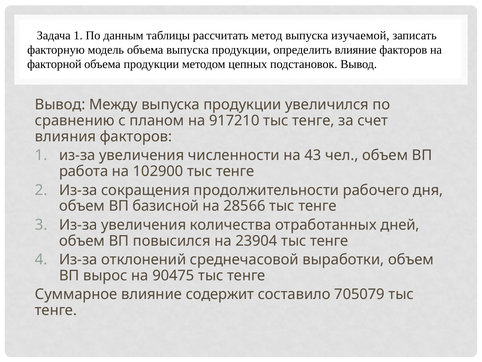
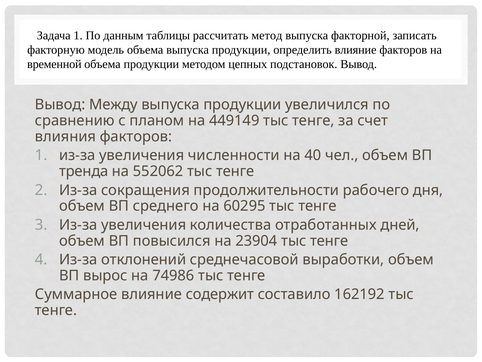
изучаемой: изучаемой -> факторной
факторной: факторной -> временной
917210: 917210 -> 449149
43: 43 -> 40
работа: работа -> тренда
102900: 102900 -> 552062
базисной: базисной -> среднего
28566: 28566 -> 60295
90475: 90475 -> 74986
705079: 705079 -> 162192
